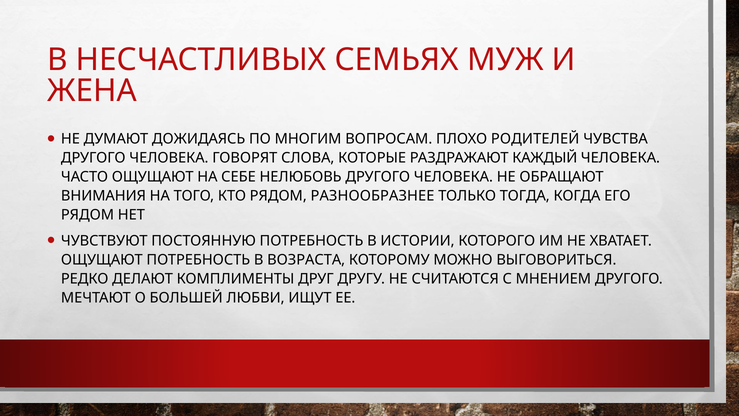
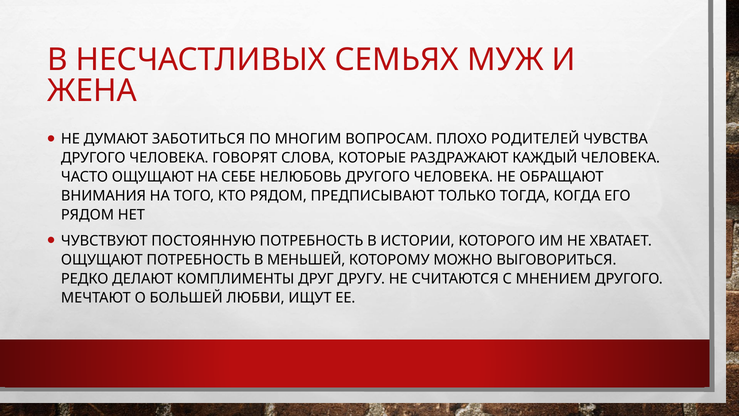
ДОЖИДАЯСЬ: ДОЖИДАЯСЬ -> ЗАБОТИТЬСЯ
РАЗНООБРАЗНЕЕ: РАЗНООБРАЗНЕЕ -> ПРЕДПИСЫВАЮТ
ВОЗРАСТА: ВОЗРАСТА -> МЕНЬШЕЙ
